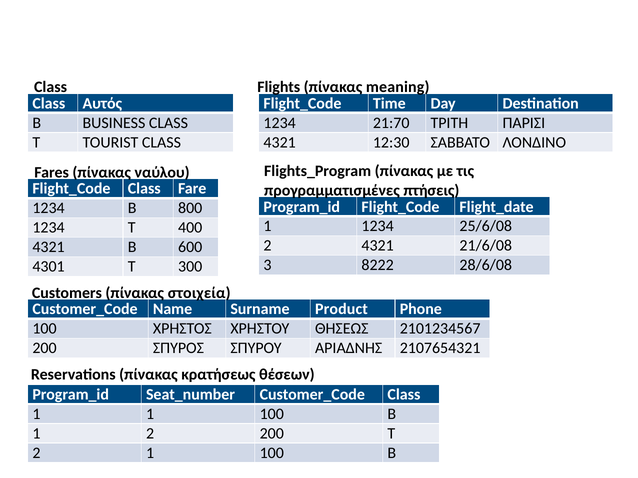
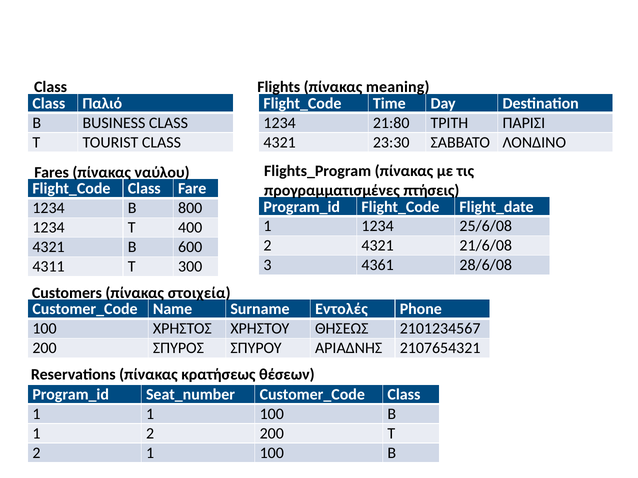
Αυτός: Αυτός -> Παλιό
21:70: 21:70 -> 21:80
12:30: 12:30 -> 23:30
8222: 8222 -> 4361
4301: 4301 -> 4311
Product: Product -> Εντολές
